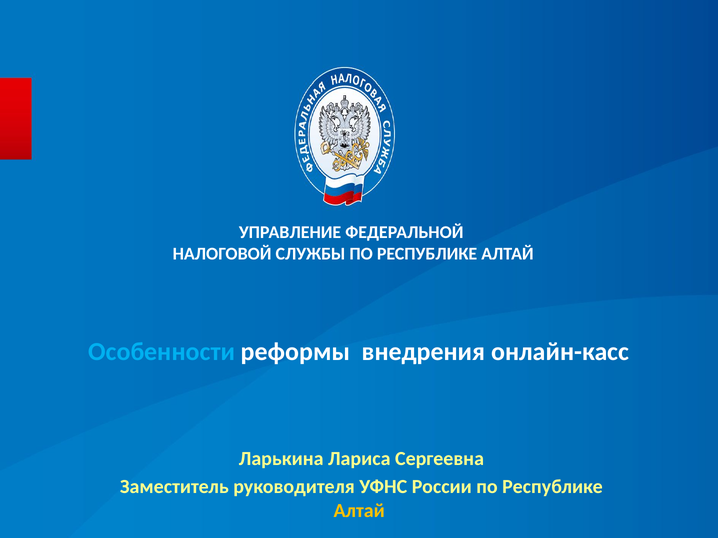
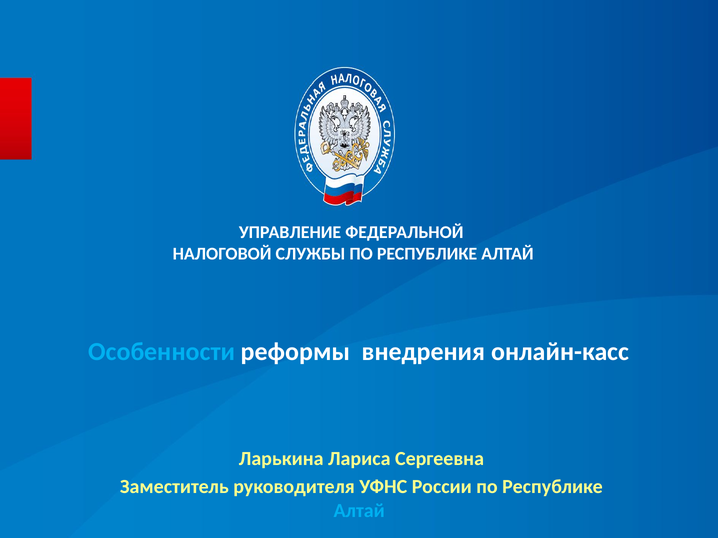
Алтай at (359, 511) colour: yellow -> light blue
